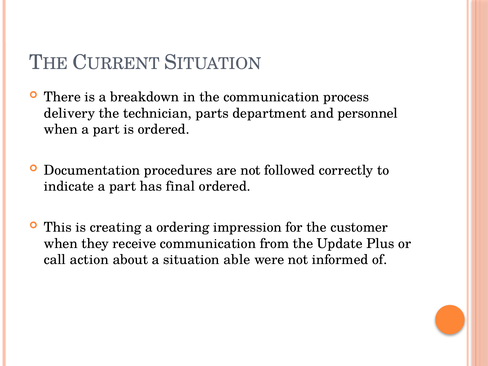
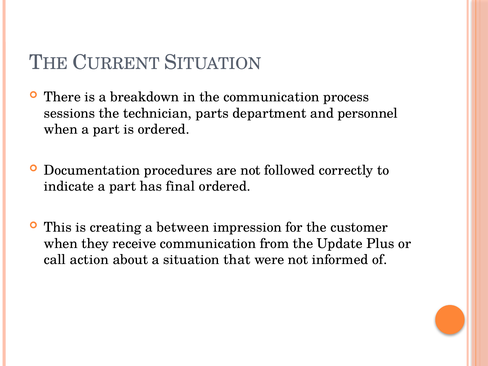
delivery: delivery -> sessions
ordering: ordering -> between
able: able -> that
